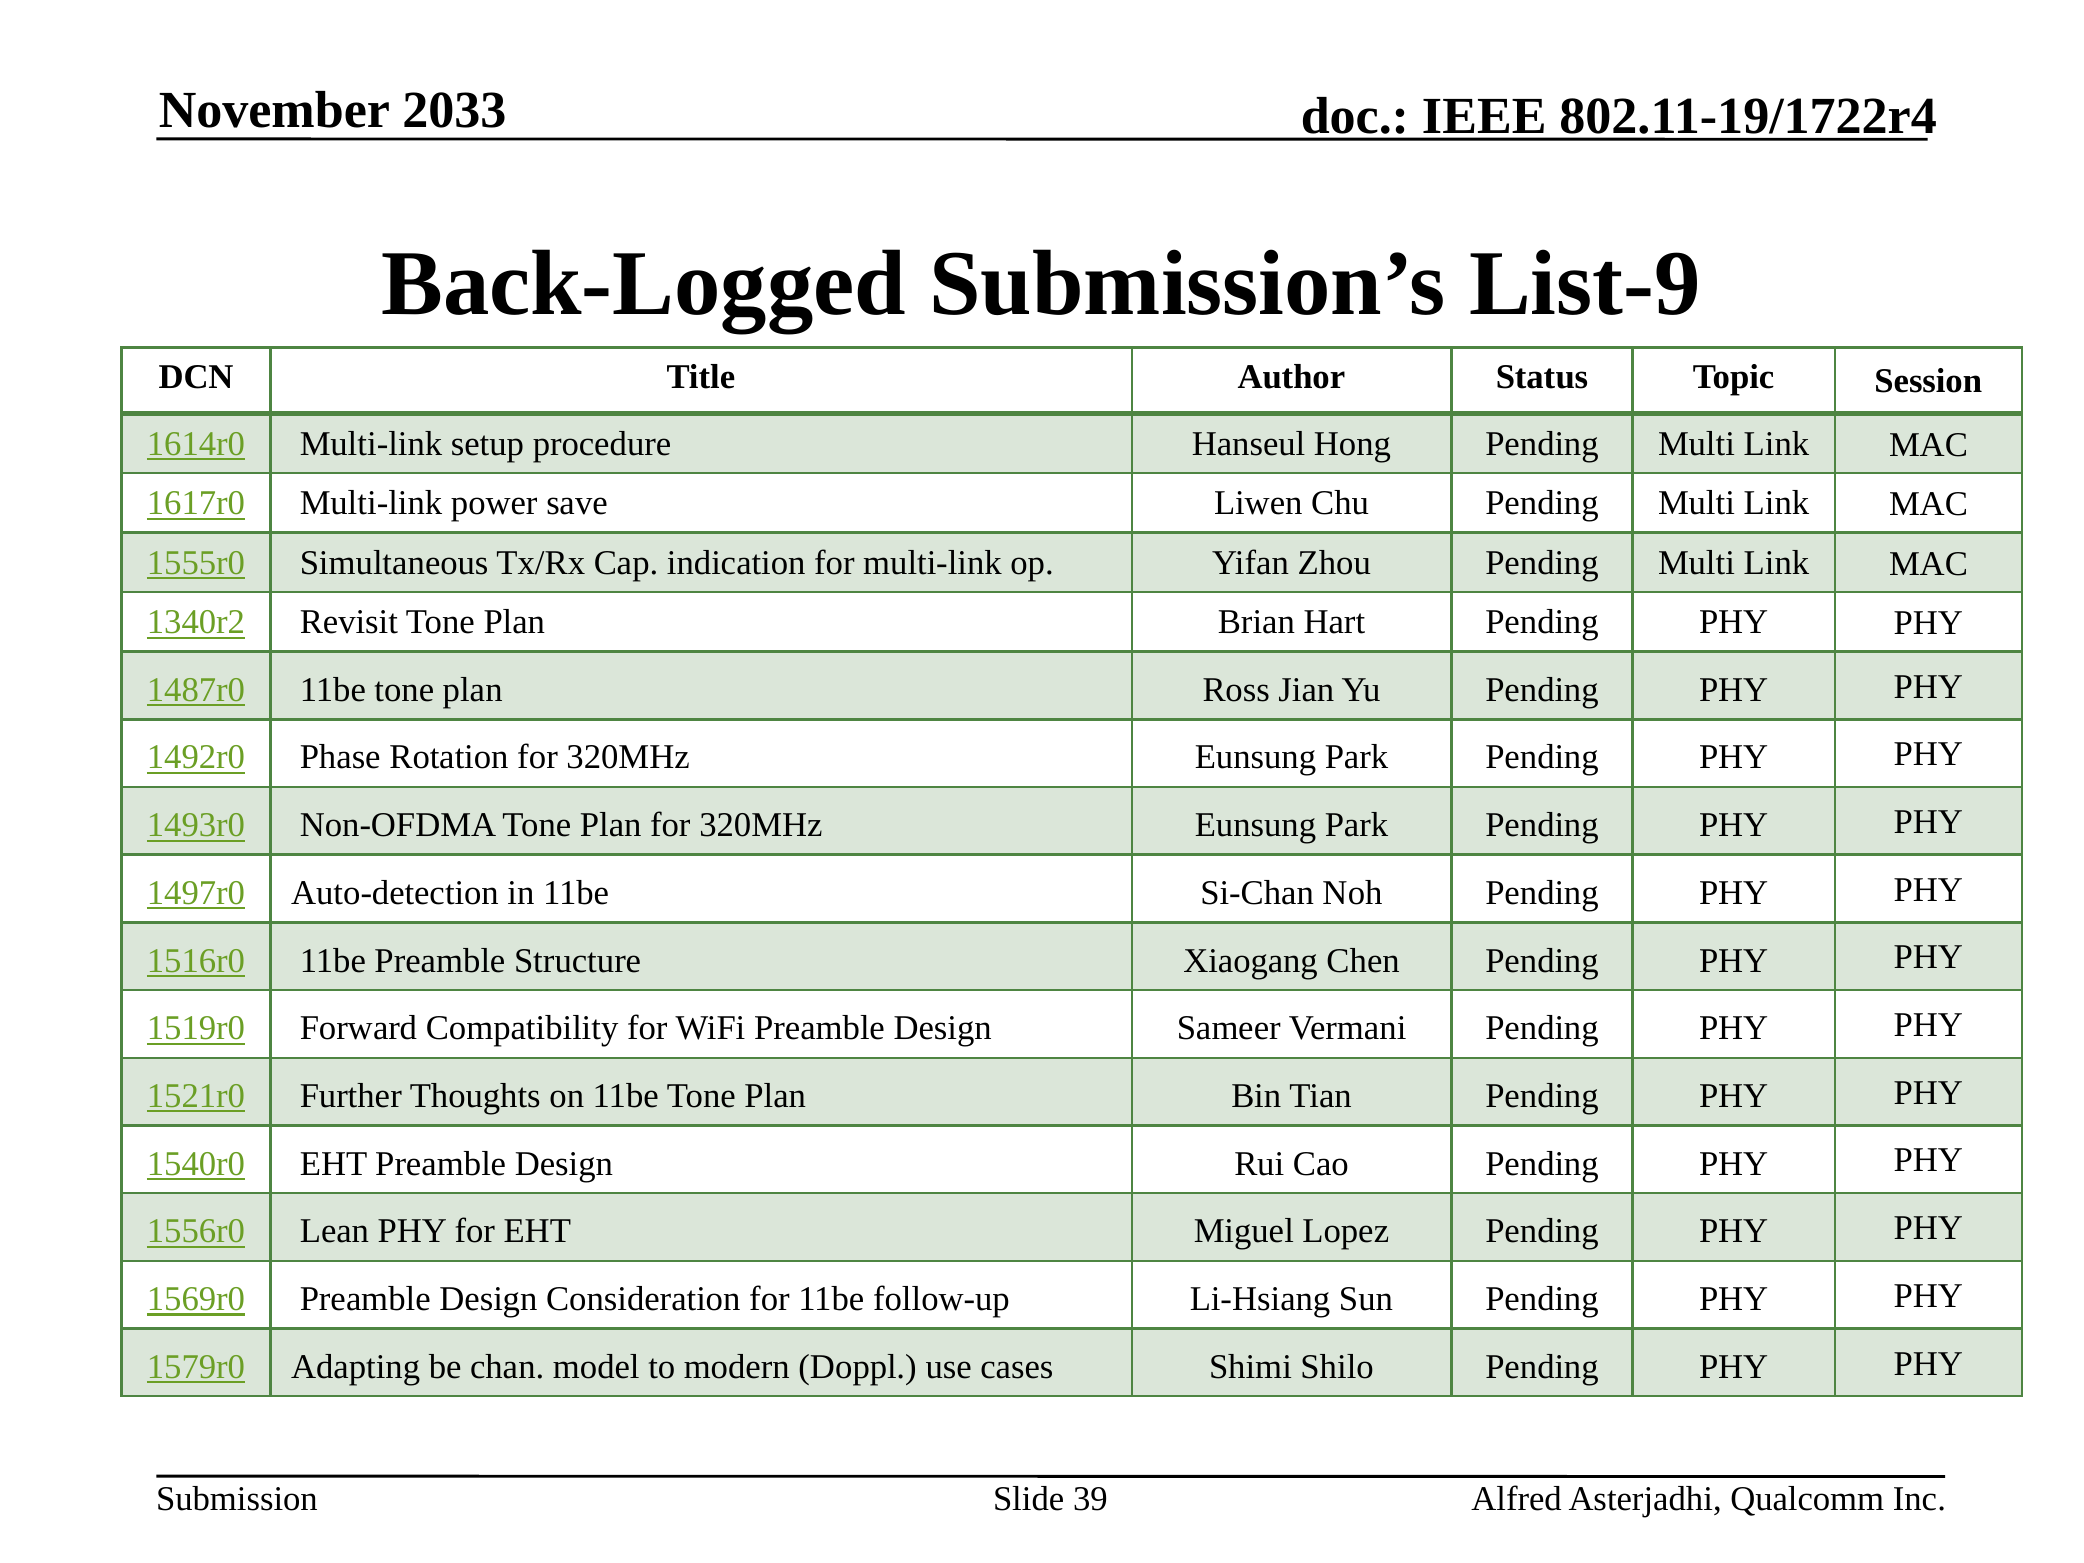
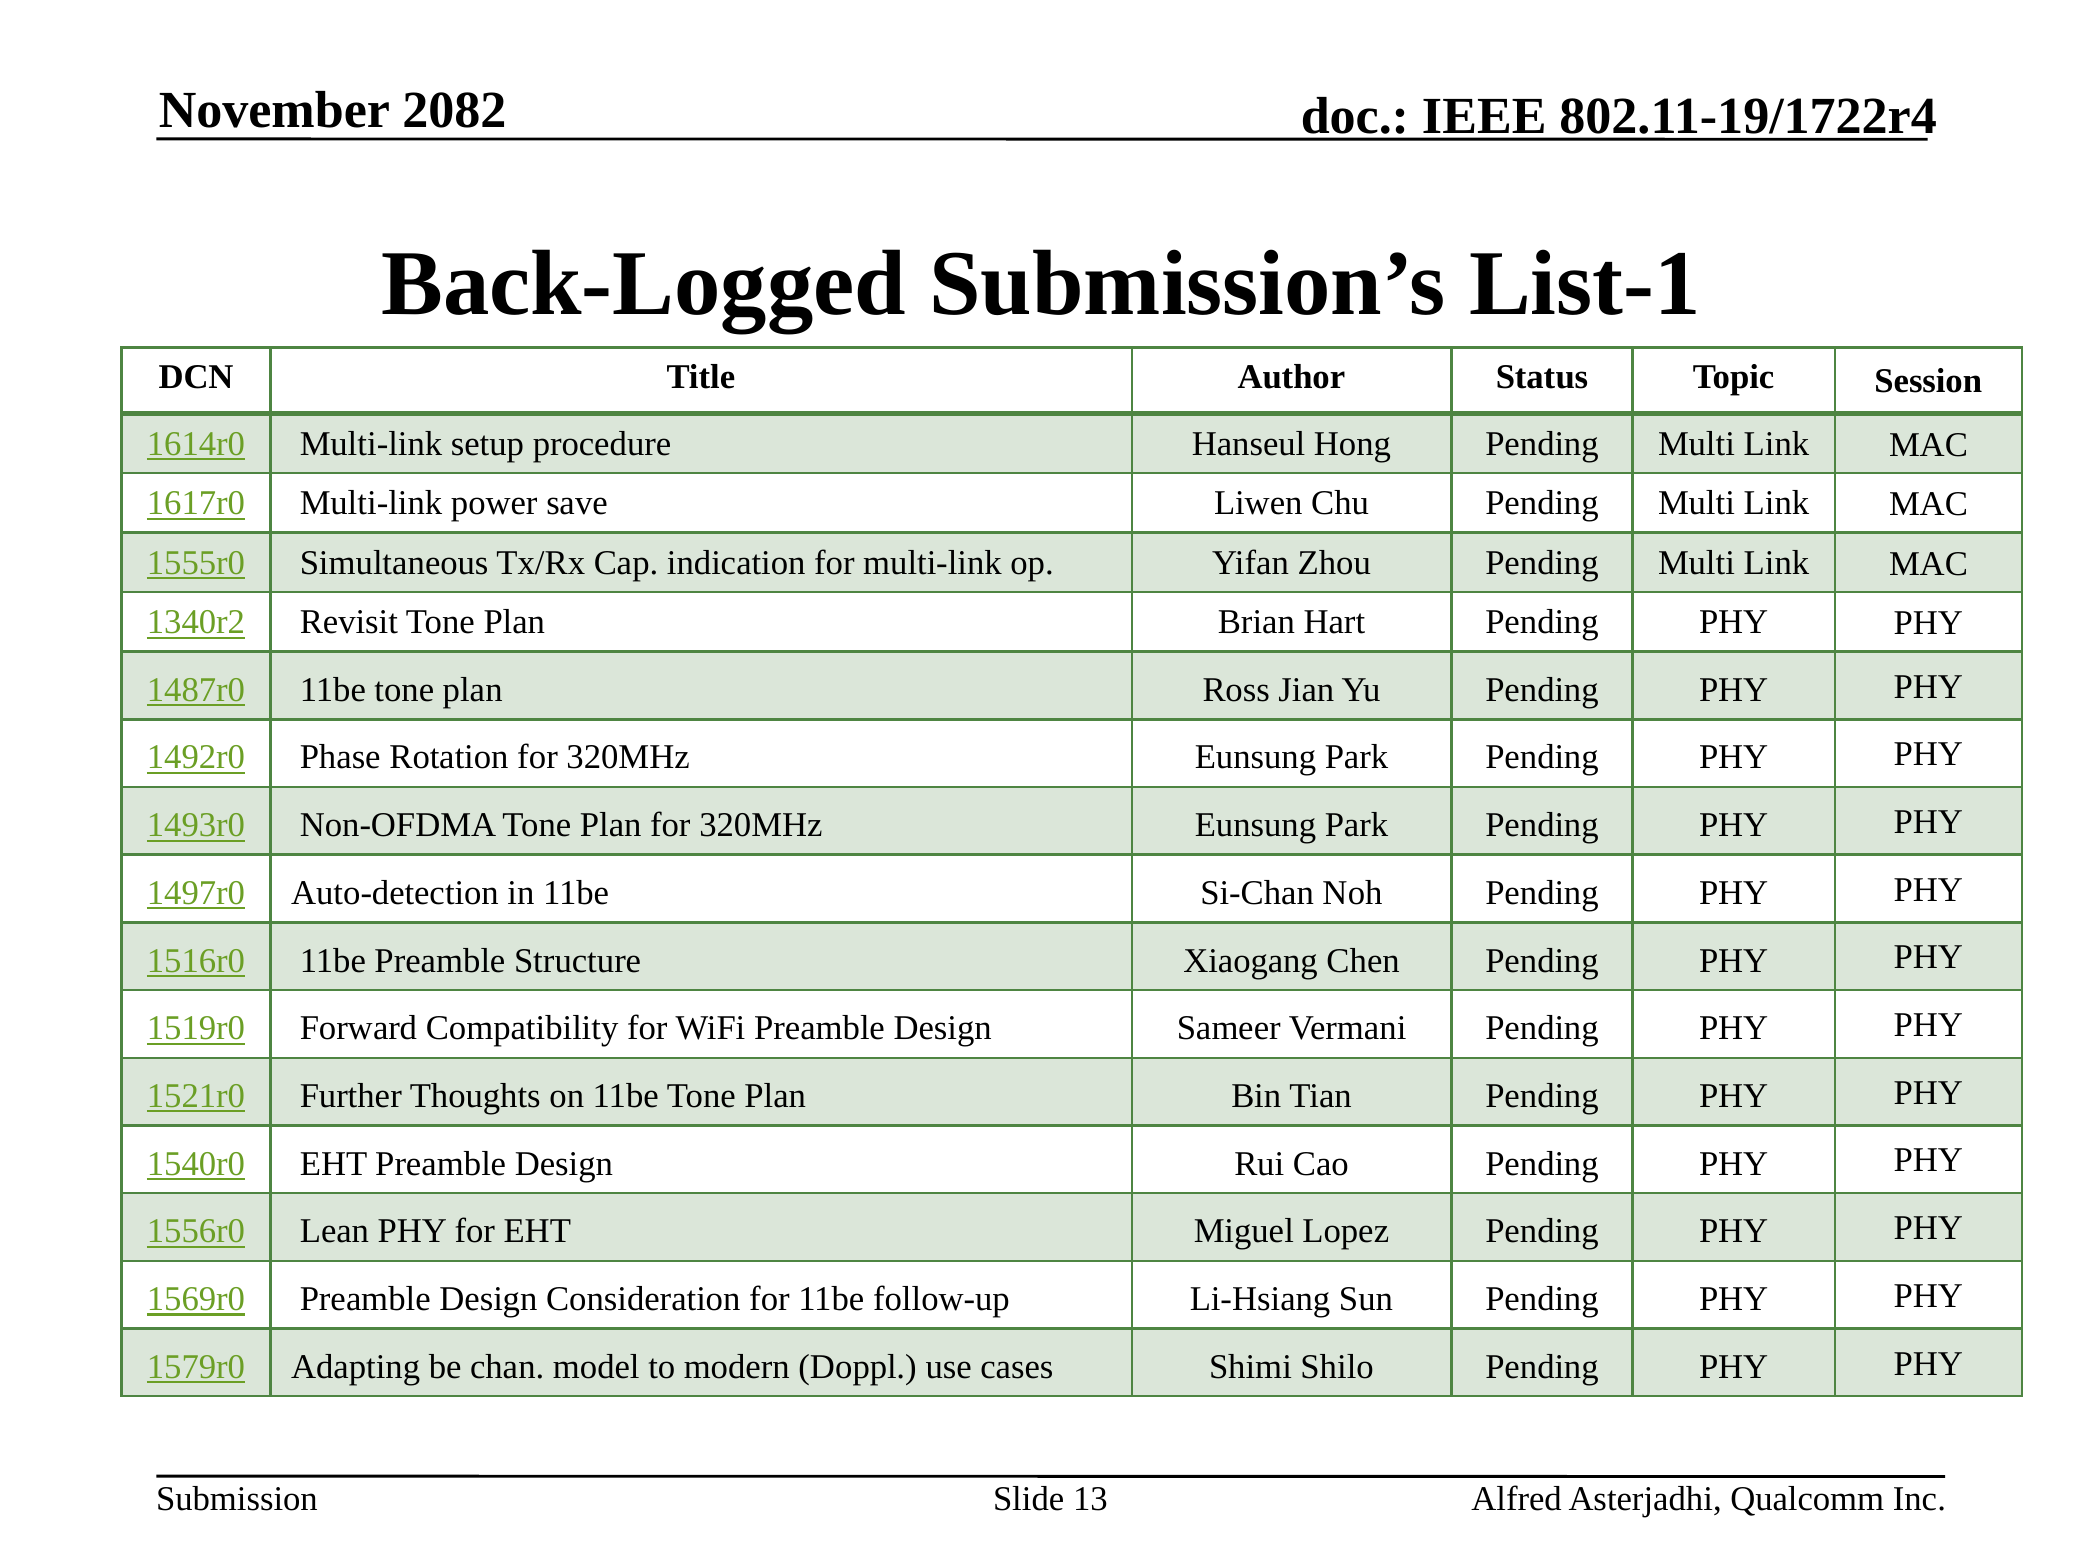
2033: 2033 -> 2082
List-9: List-9 -> List-1
39: 39 -> 13
